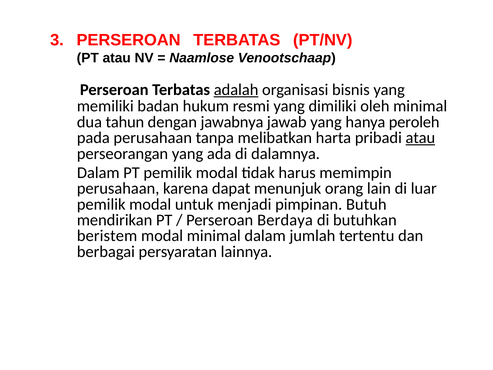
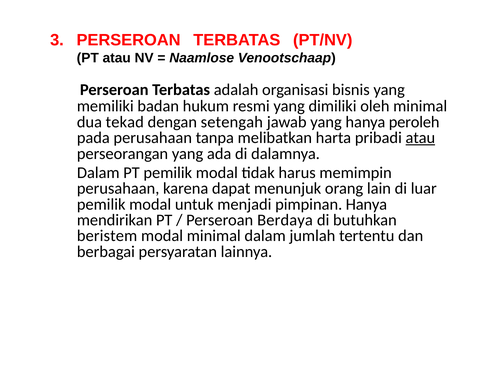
adalah underline: present -> none
tahun: tahun -> tekad
jawabnya: jawabnya -> setengah
pimpinan Butuh: Butuh -> Hanya
